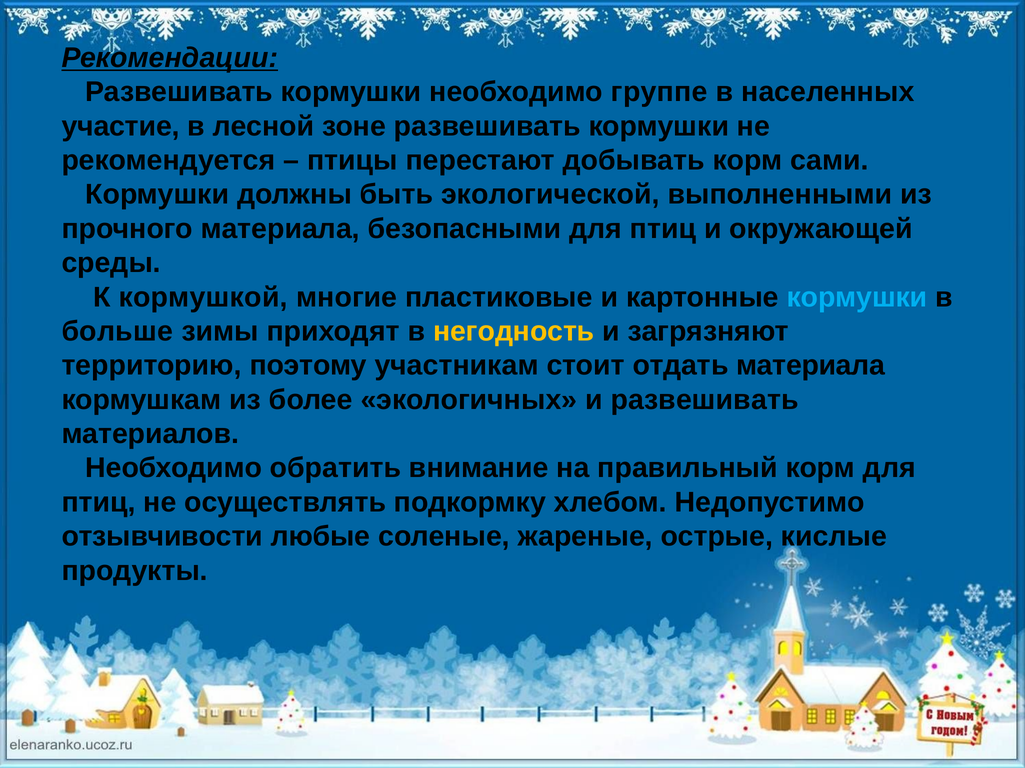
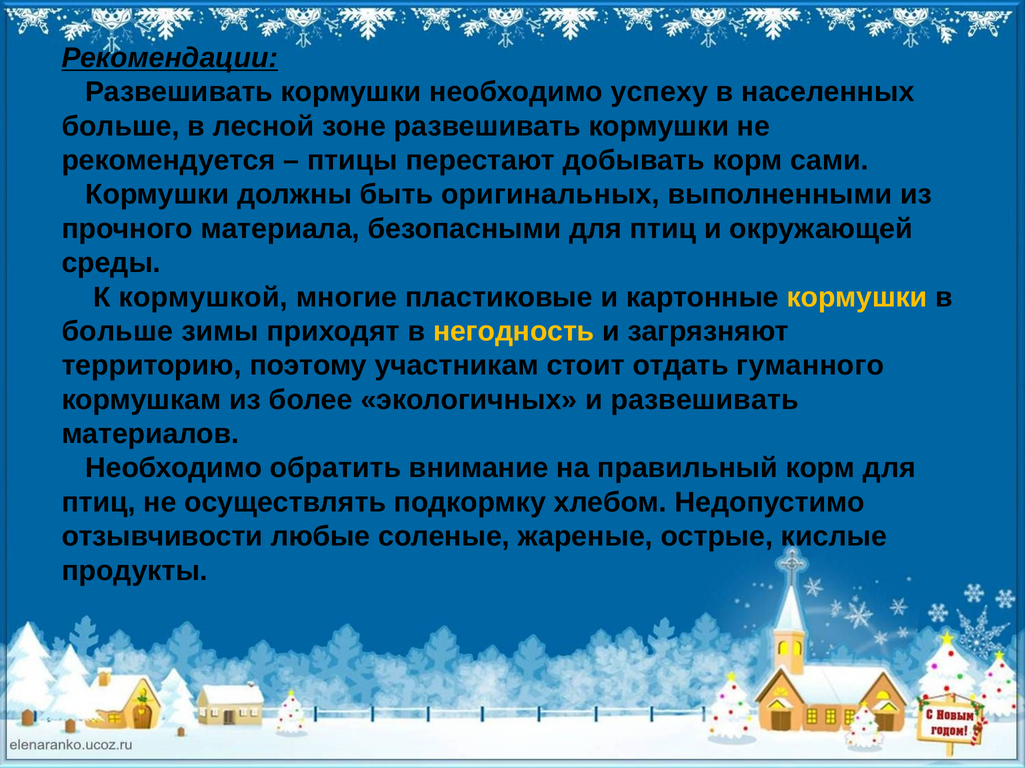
группе: группе -> успеху
участие at (121, 126): участие -> больше
экологической: экологической -> оригинальных
кормушки at (857, 297) colour: light blue -> yellow
отдать материала: материала -> гуманного
